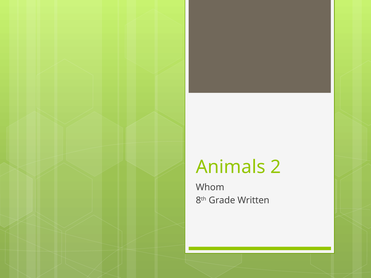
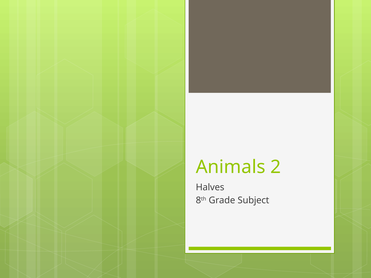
Whom: Whom -> Halves
Written: Written -> Subject
